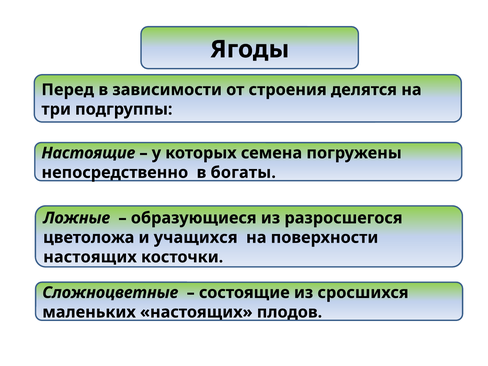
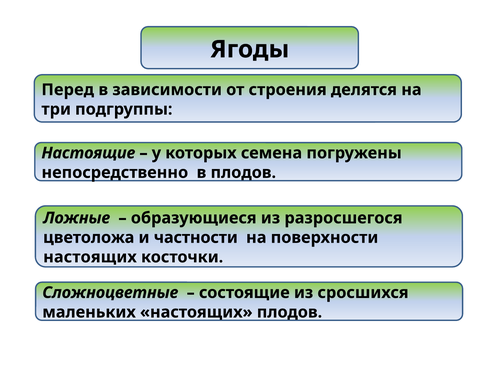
в богаты: богаты -> плодов
учащихся: учащихся -> частности
